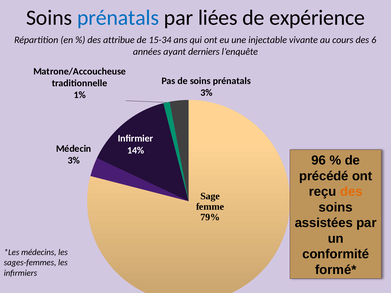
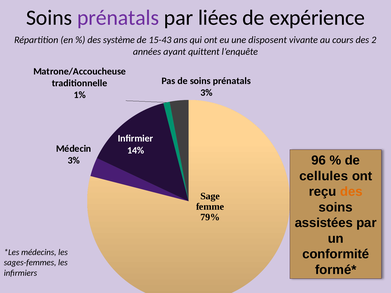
prénatals at (118, 18) colour: blue -> purple
attribue: attribue -> système
15-34: 15-34 -> 15-43
injectable: injectable -> disposent
6: 6 -> 2
derniers: derniers -> quittent
précédé: précédé -> cellules
